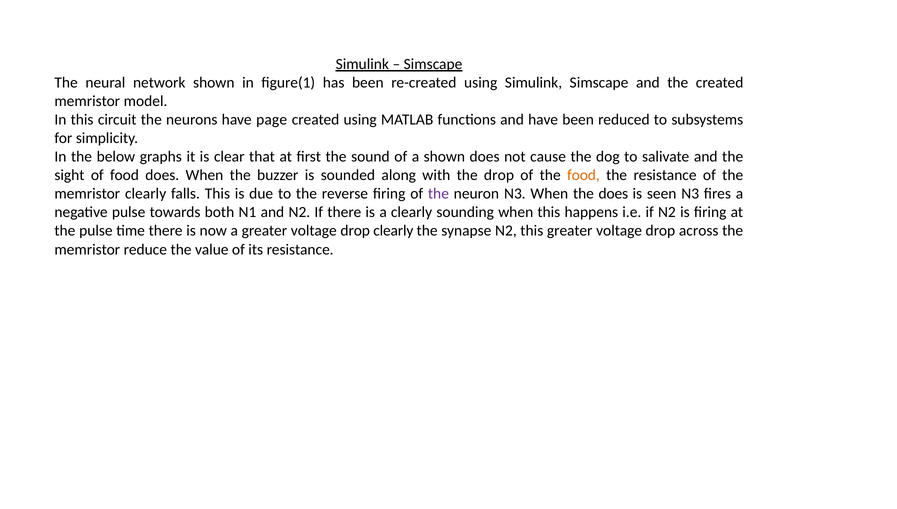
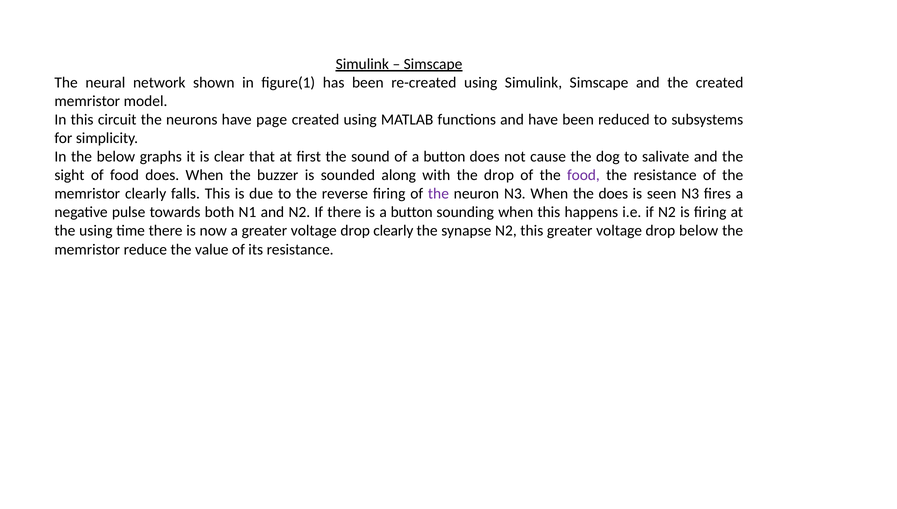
of a shown: shown -> button
food at (583, 175) colour: orange -> purple
is a clearly: clearly -> button
the pulse: pulse -> using
drop across: across -> below
